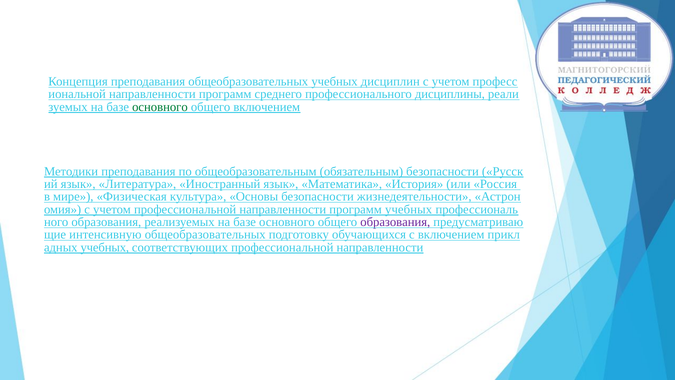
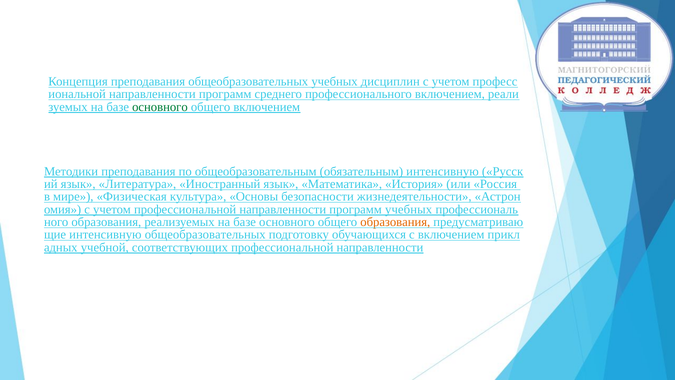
профессионального дисциплины: дисциплины -> включением
обязательным безопасности: безопасности -> интенсивную
образования at (395, 222) colour: purple -> orange
учебных at (105, 247): учебных -> учебной
